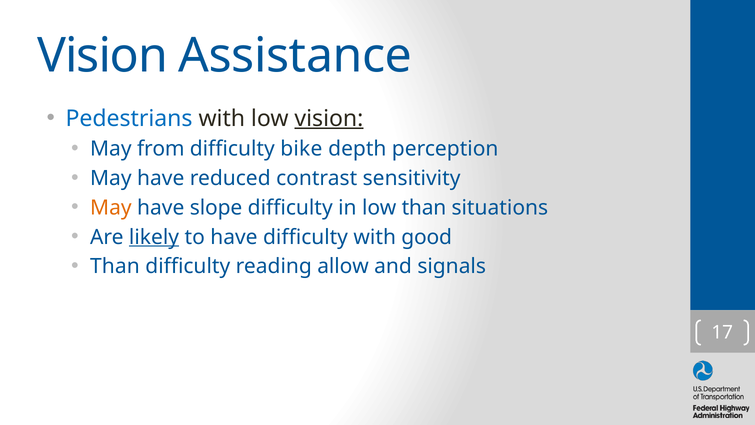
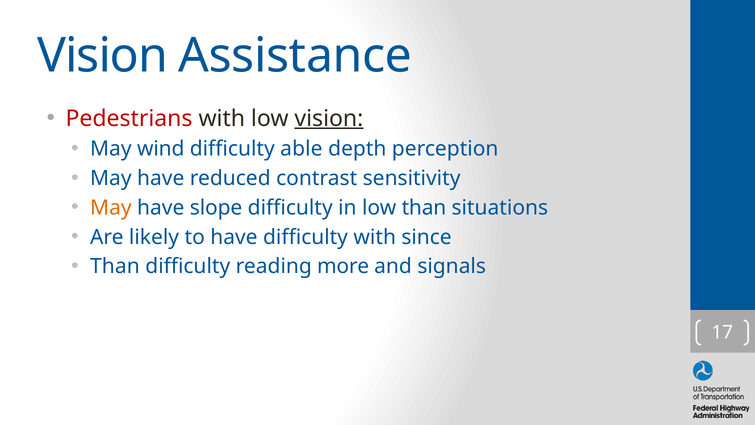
Pedestrians colour: blue -> red
from: from -> wind
bike: bike -> able
likely underline: present -> none
good: good -> since
allow: allow -> more
